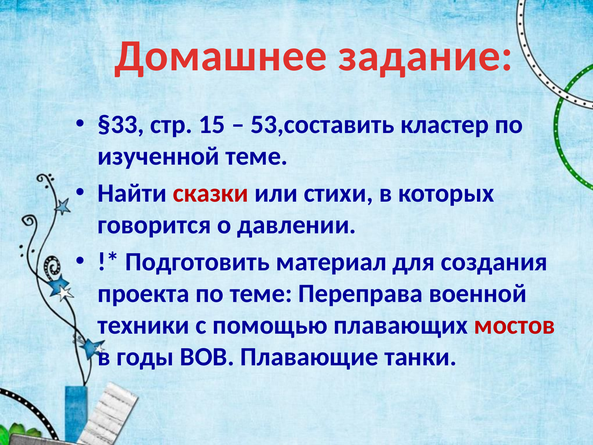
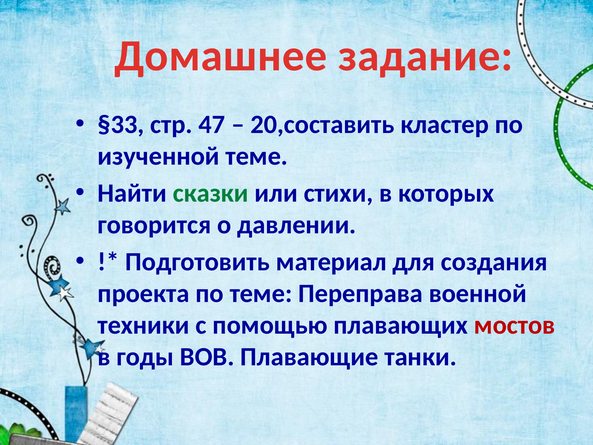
15: 15 -> 47
53,составить: 53,составить -> 20,составить
сказки colour: red -> green
